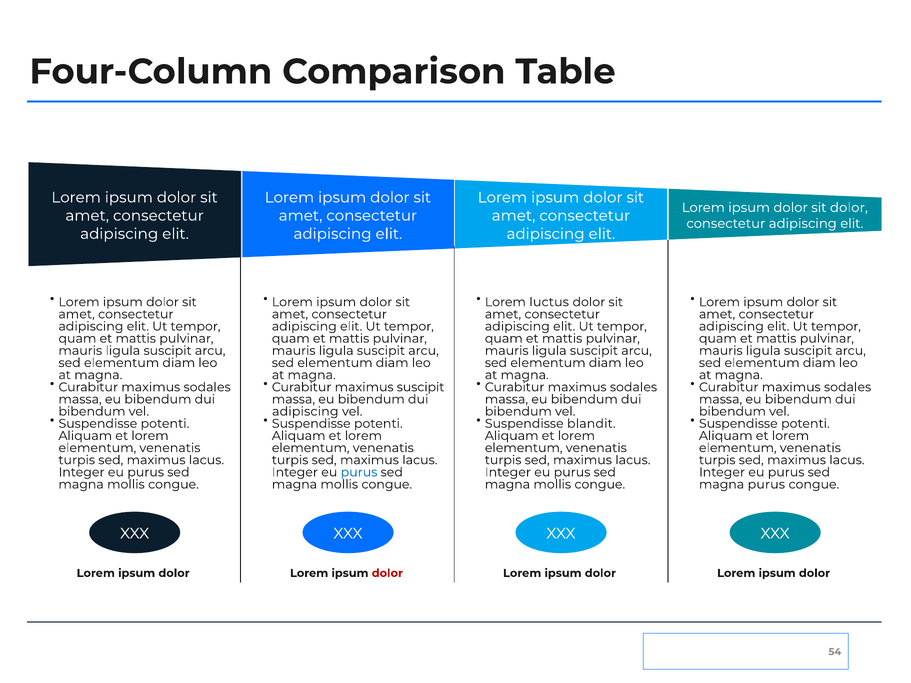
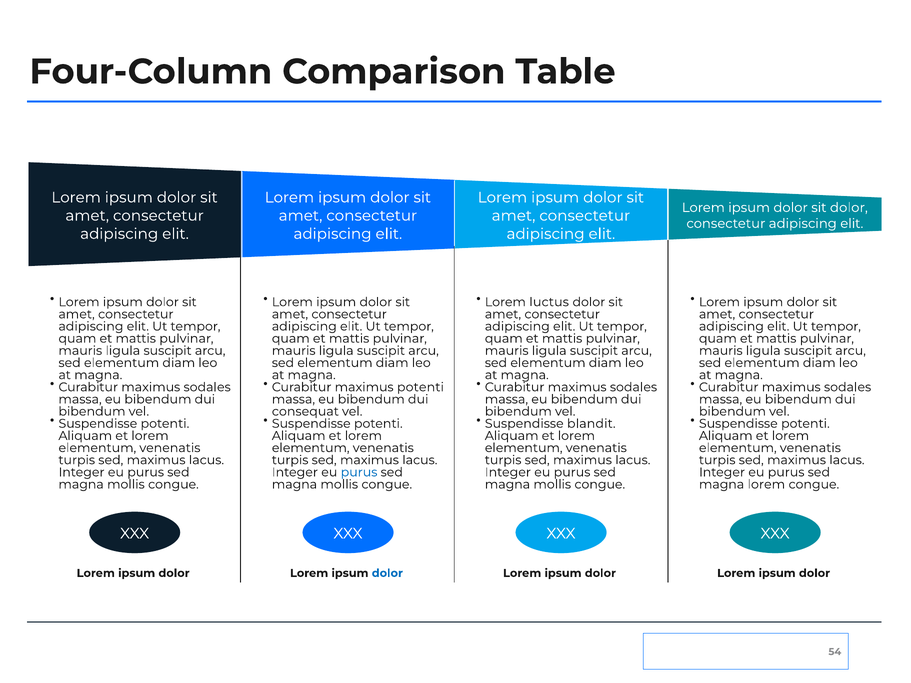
maximus suscipit: suscipit -> potenti
adipiscing at (305, 412): adipiscing -> consequat
magna purus: purus -> lorem
dolor at (387, 573) colour: red -> blue
